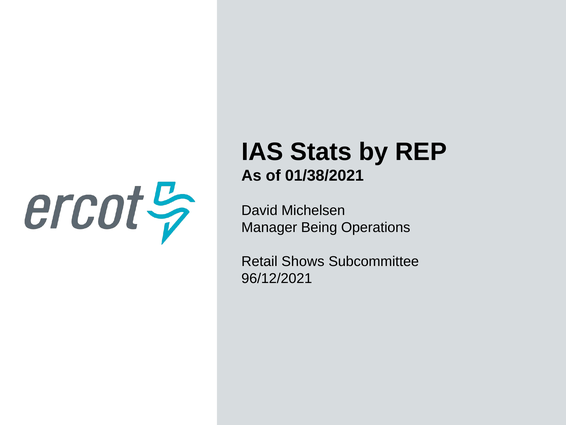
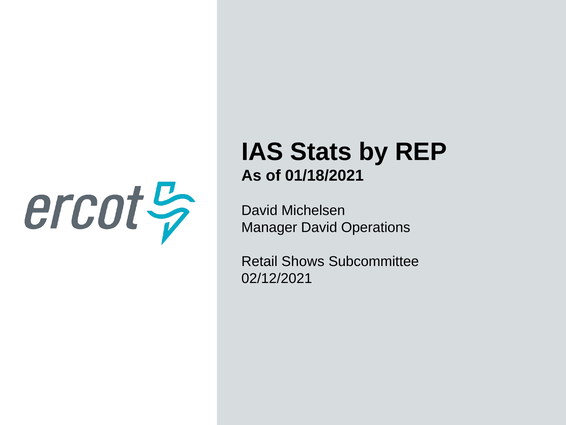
01/38/2021: 01/38/2021 -> 01/18/2021
Manager Being: Being -> David
96/12/2021: 96/12/2021 -> 02/12/2021
